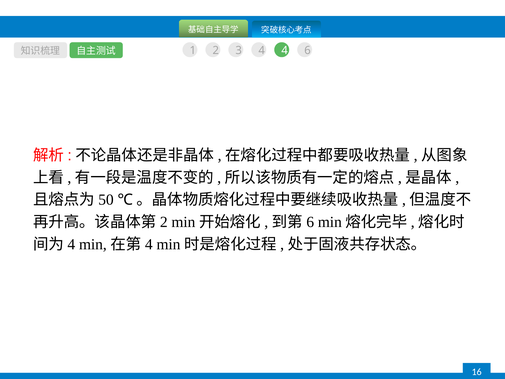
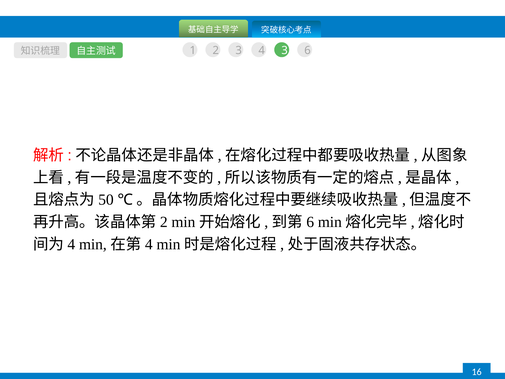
4 4: 4 -> 3
